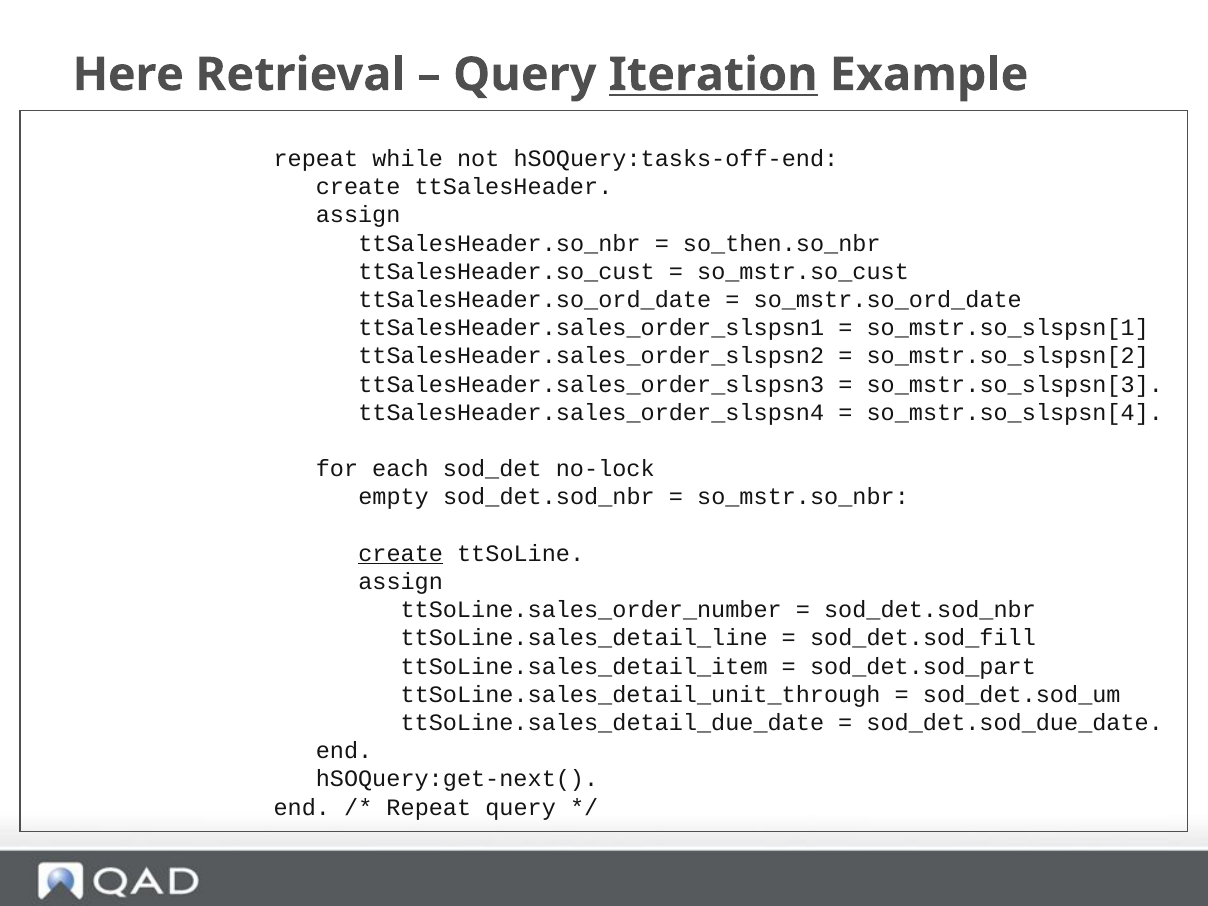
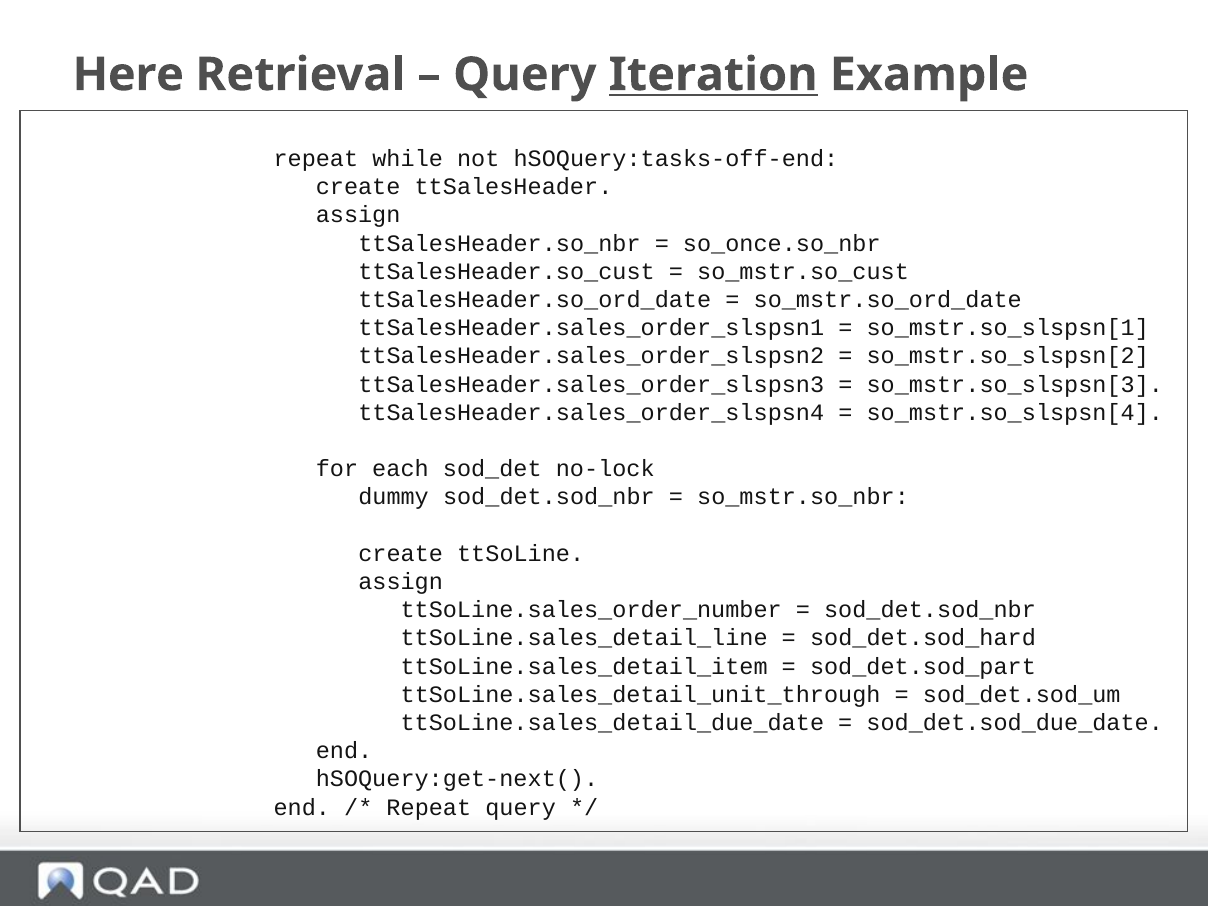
so_then.so_nbr: so_then.so_nbr -> so_once.so_nbr
empty: empty -> dummy
create at (401, 553) underline: present -> none
sod_det.sod_fill: sod_det.sod_fill -> sod_det.sod_hard
